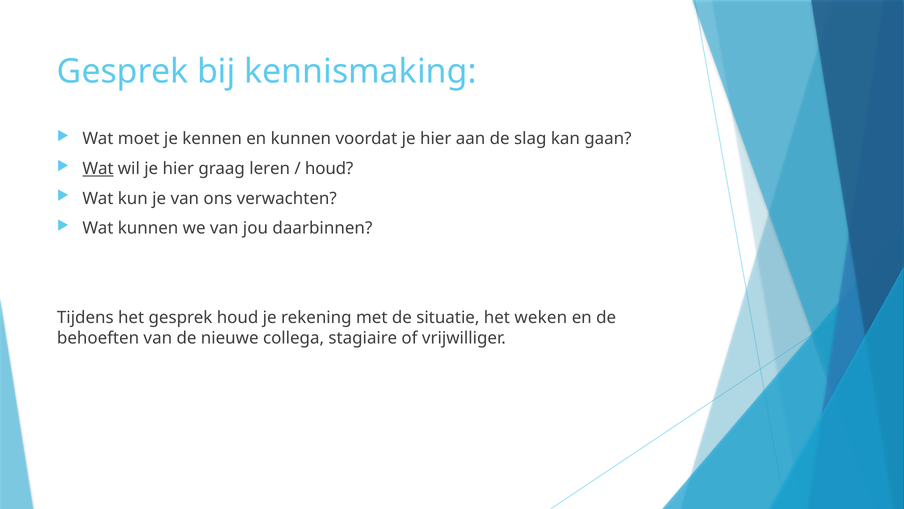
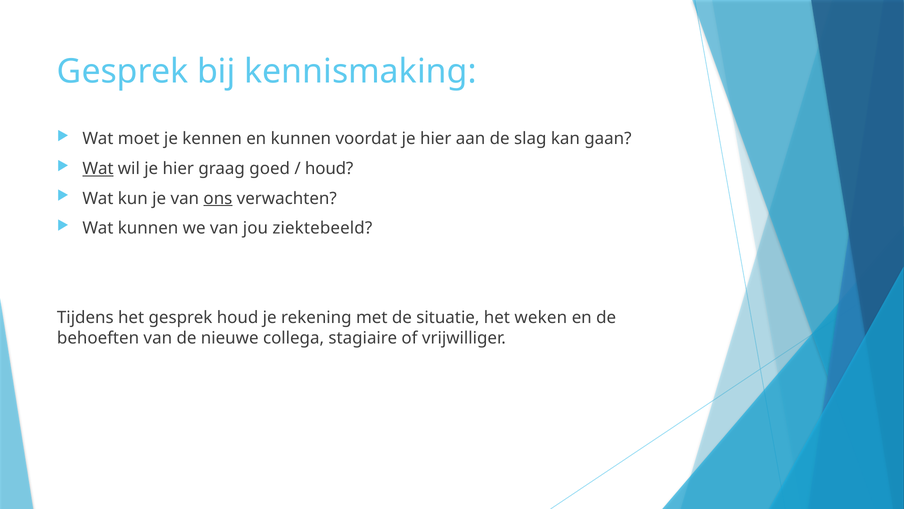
leren: leren -> goed
ons underline: none -> present
daarbinnen: daarbinnen -> ziektebeeld
